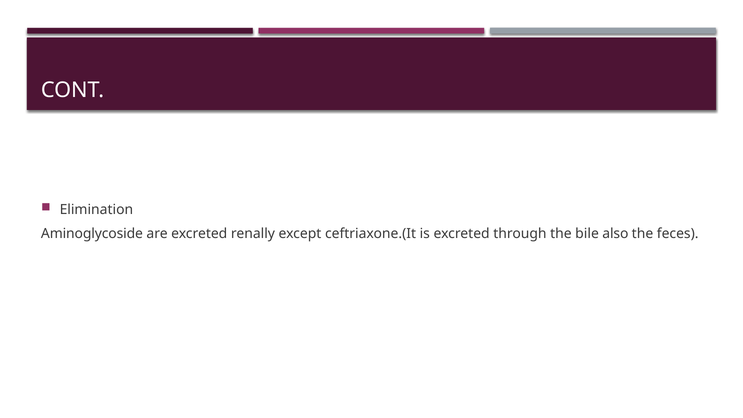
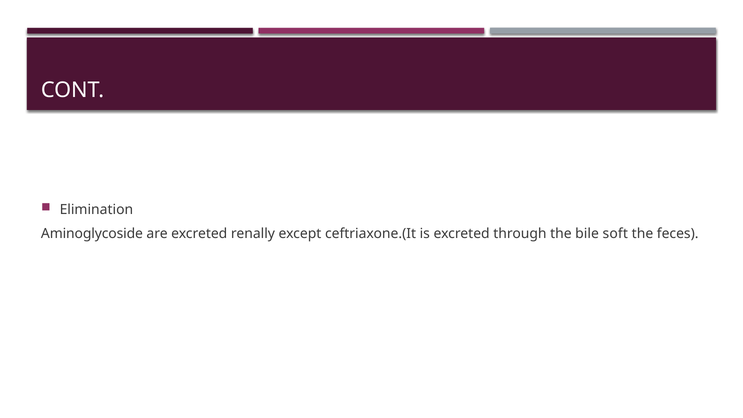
also: also -> soft
